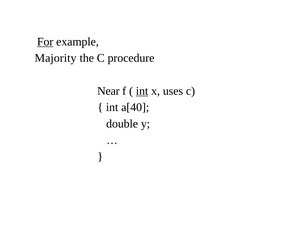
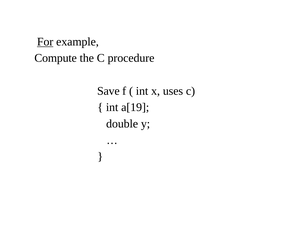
Majority: Majority -> Compute
Near: Near -> Save
int at (142, 91) underline: present -> none
a[40: a[40 -> a[19
